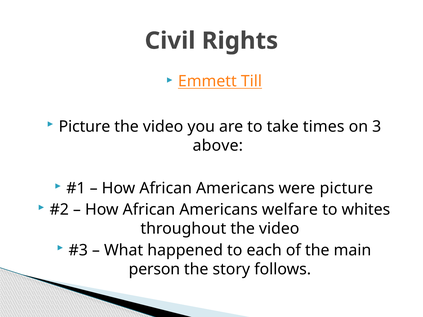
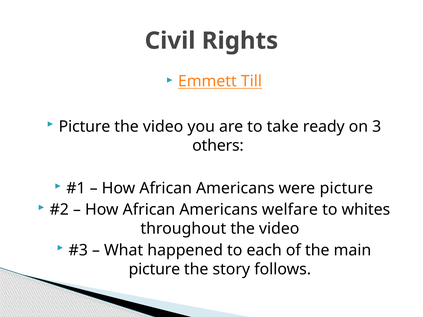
times: times -> ready
above: above -> others
person at (154, 269): person -> picture
